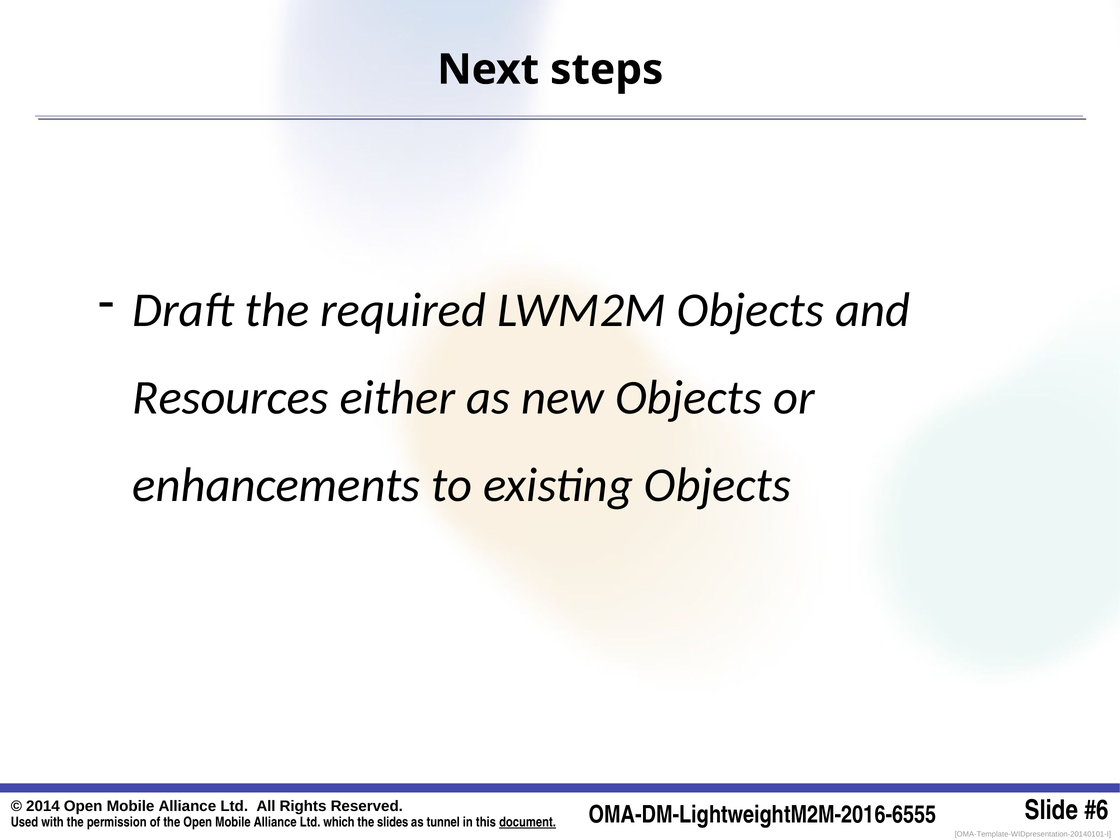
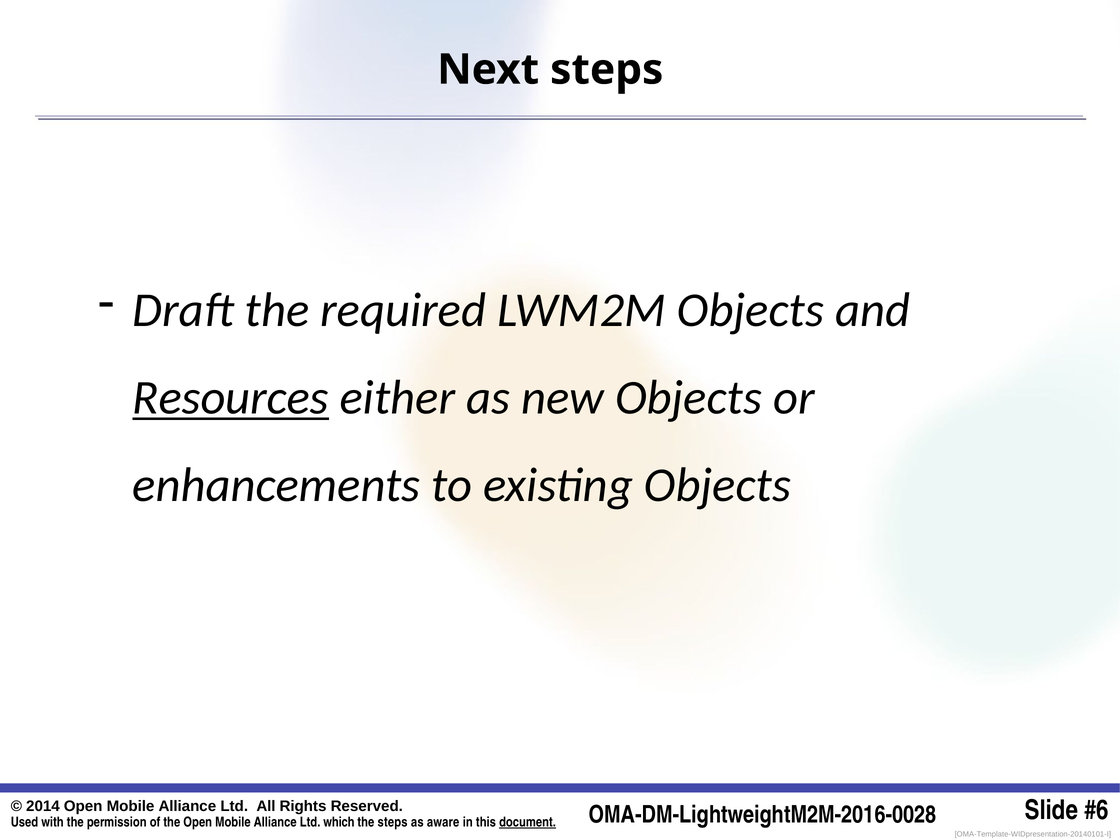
Resources underline: none -> present
OMA-DM-LightweightM2M-2016-6555: OMA-DM-LightweightM2M-2016-6555 -> OMA-DM-LightweightM2M-2016-0028
the slides: slides -> steps
tunnel: tunnel -> aware
